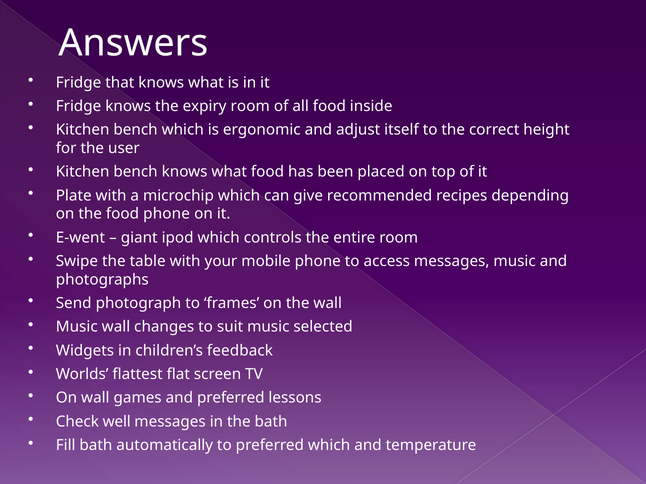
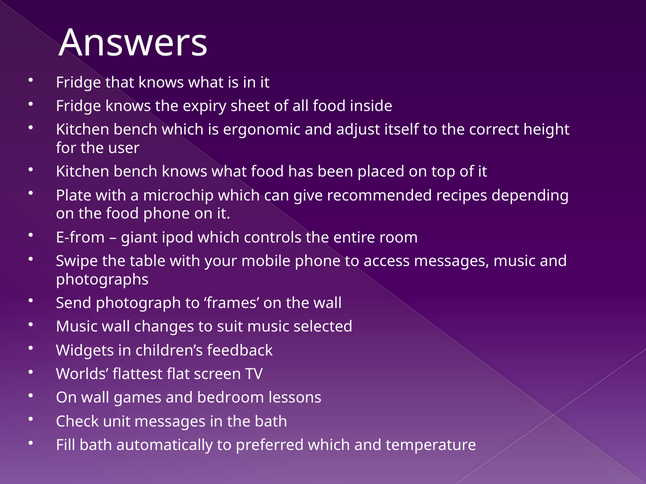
expiry room: room -> sheet
E-went: E-went -> E-from
and preferred: preferred -> bedroom
well: well -> unit
